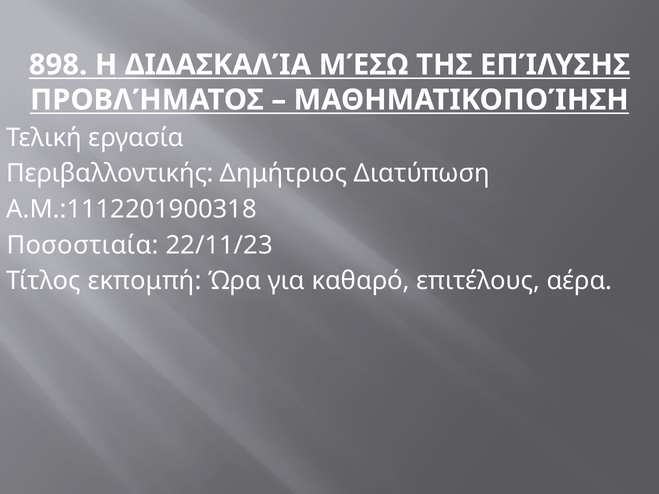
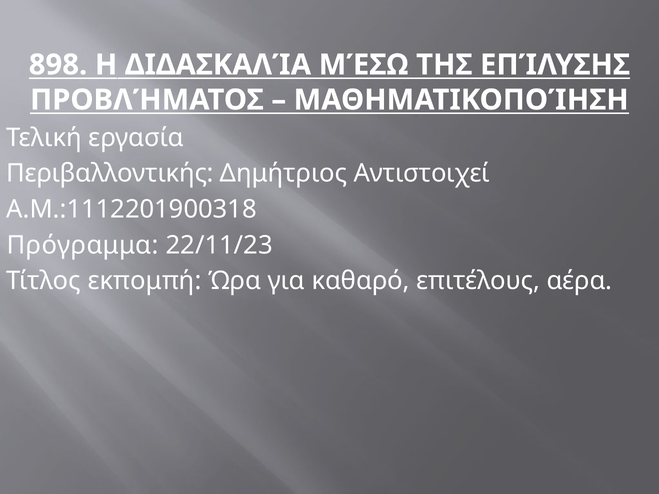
Διατύπωση: Διατύπωση -> Αντιστοιχεί
Ποσοστιαία: Ποσοστιαία -> Πρόγραμμα
